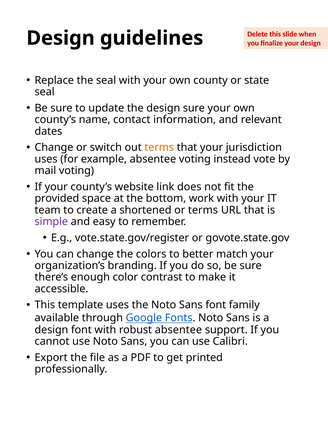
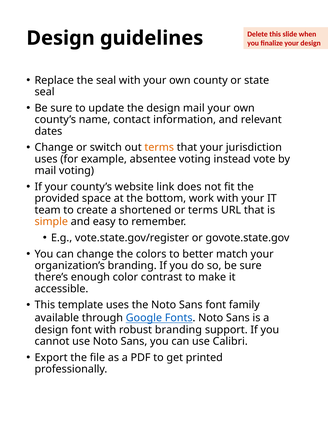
design sure: sure -> mail
simple colour: purple -> orange
robust absentee: absentee -> branding
